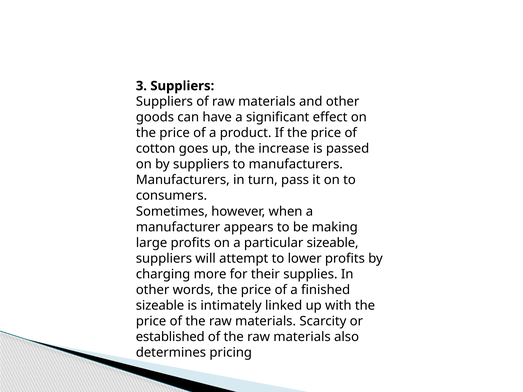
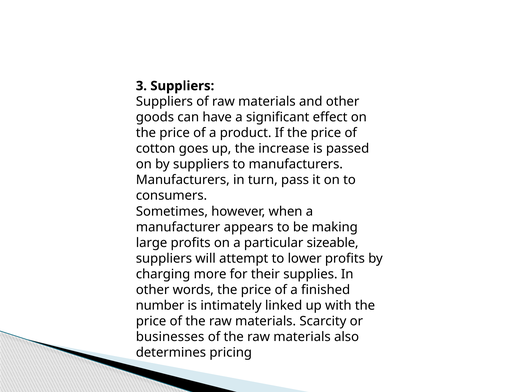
sizeable at (160, 306): sizeable -> number
established: established -> businesses
